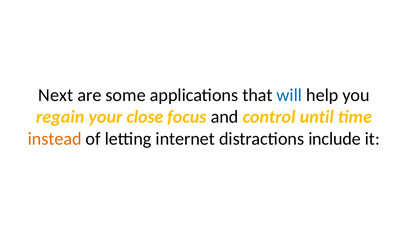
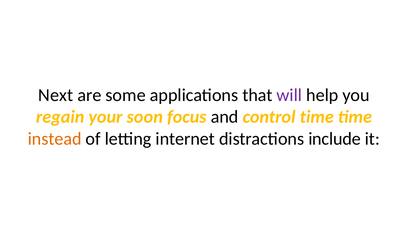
will colour: blue -> purple
close: close -> soon
control until: until -> time
